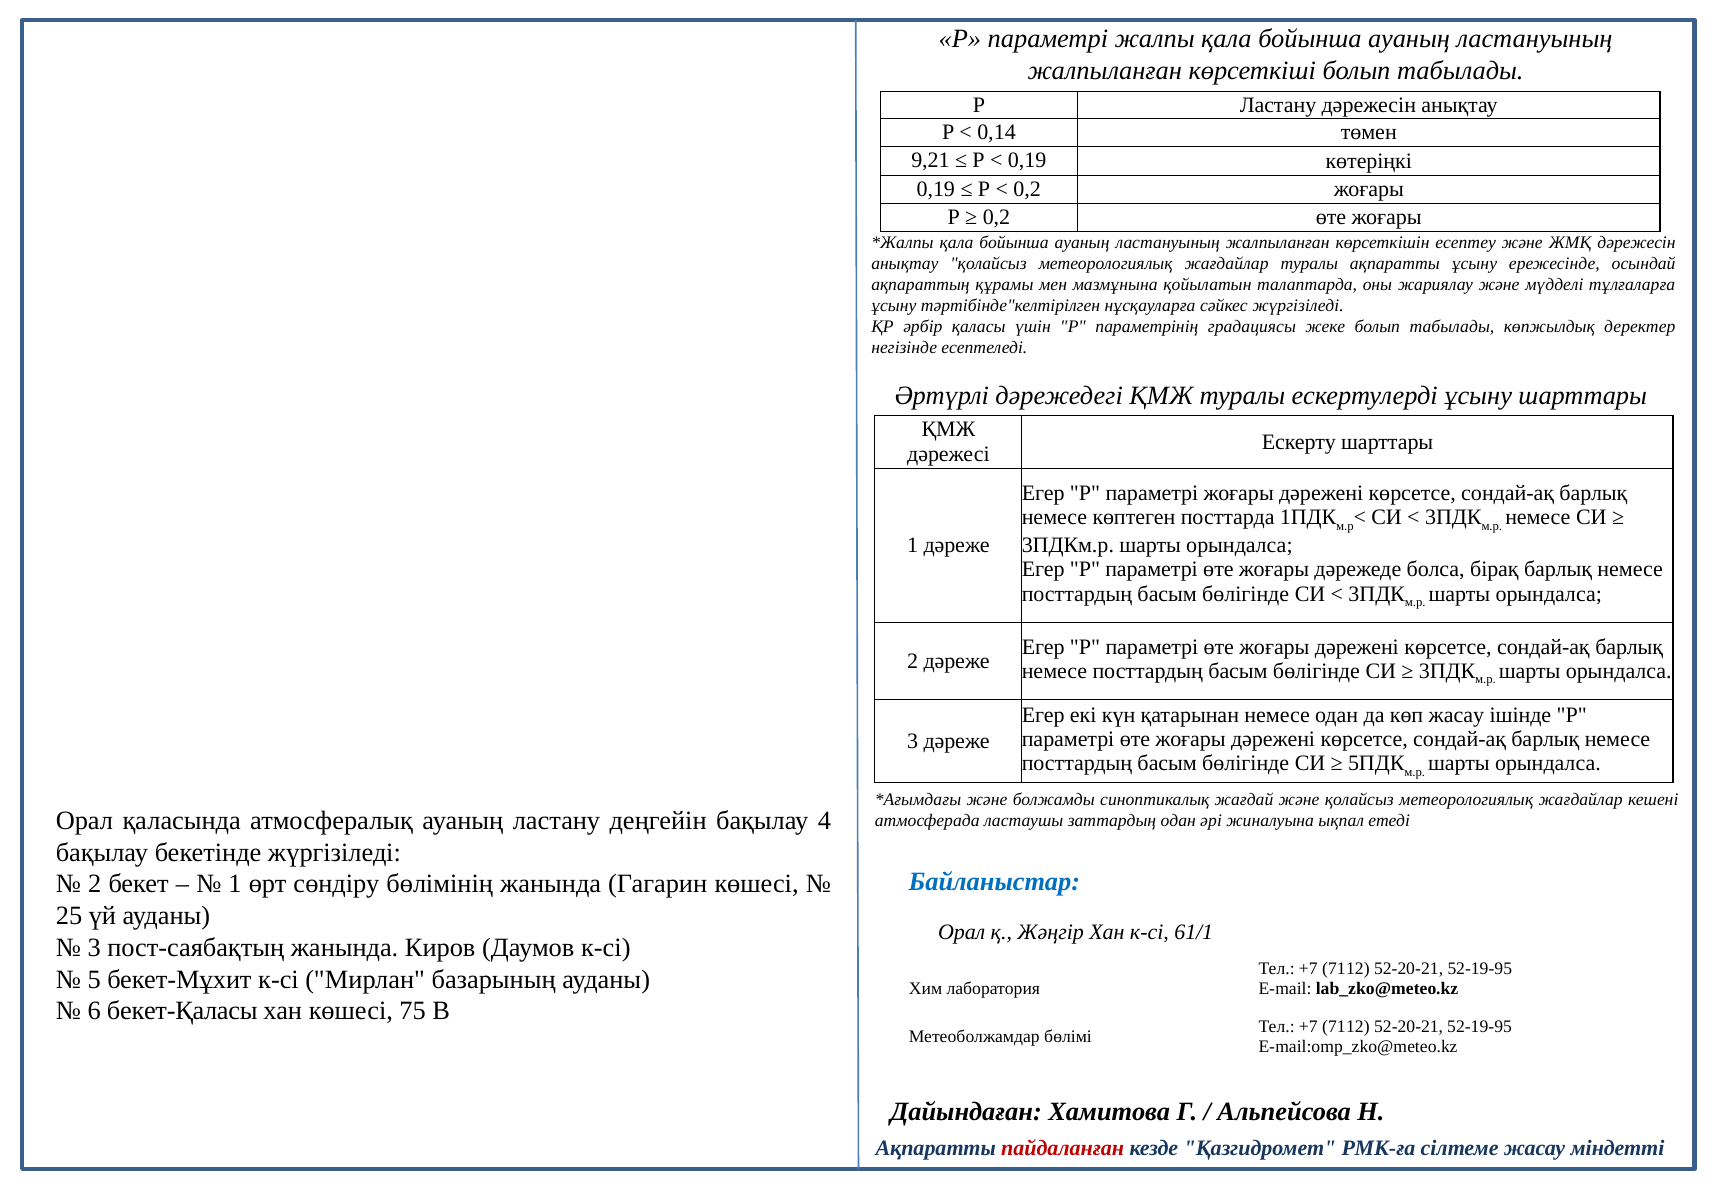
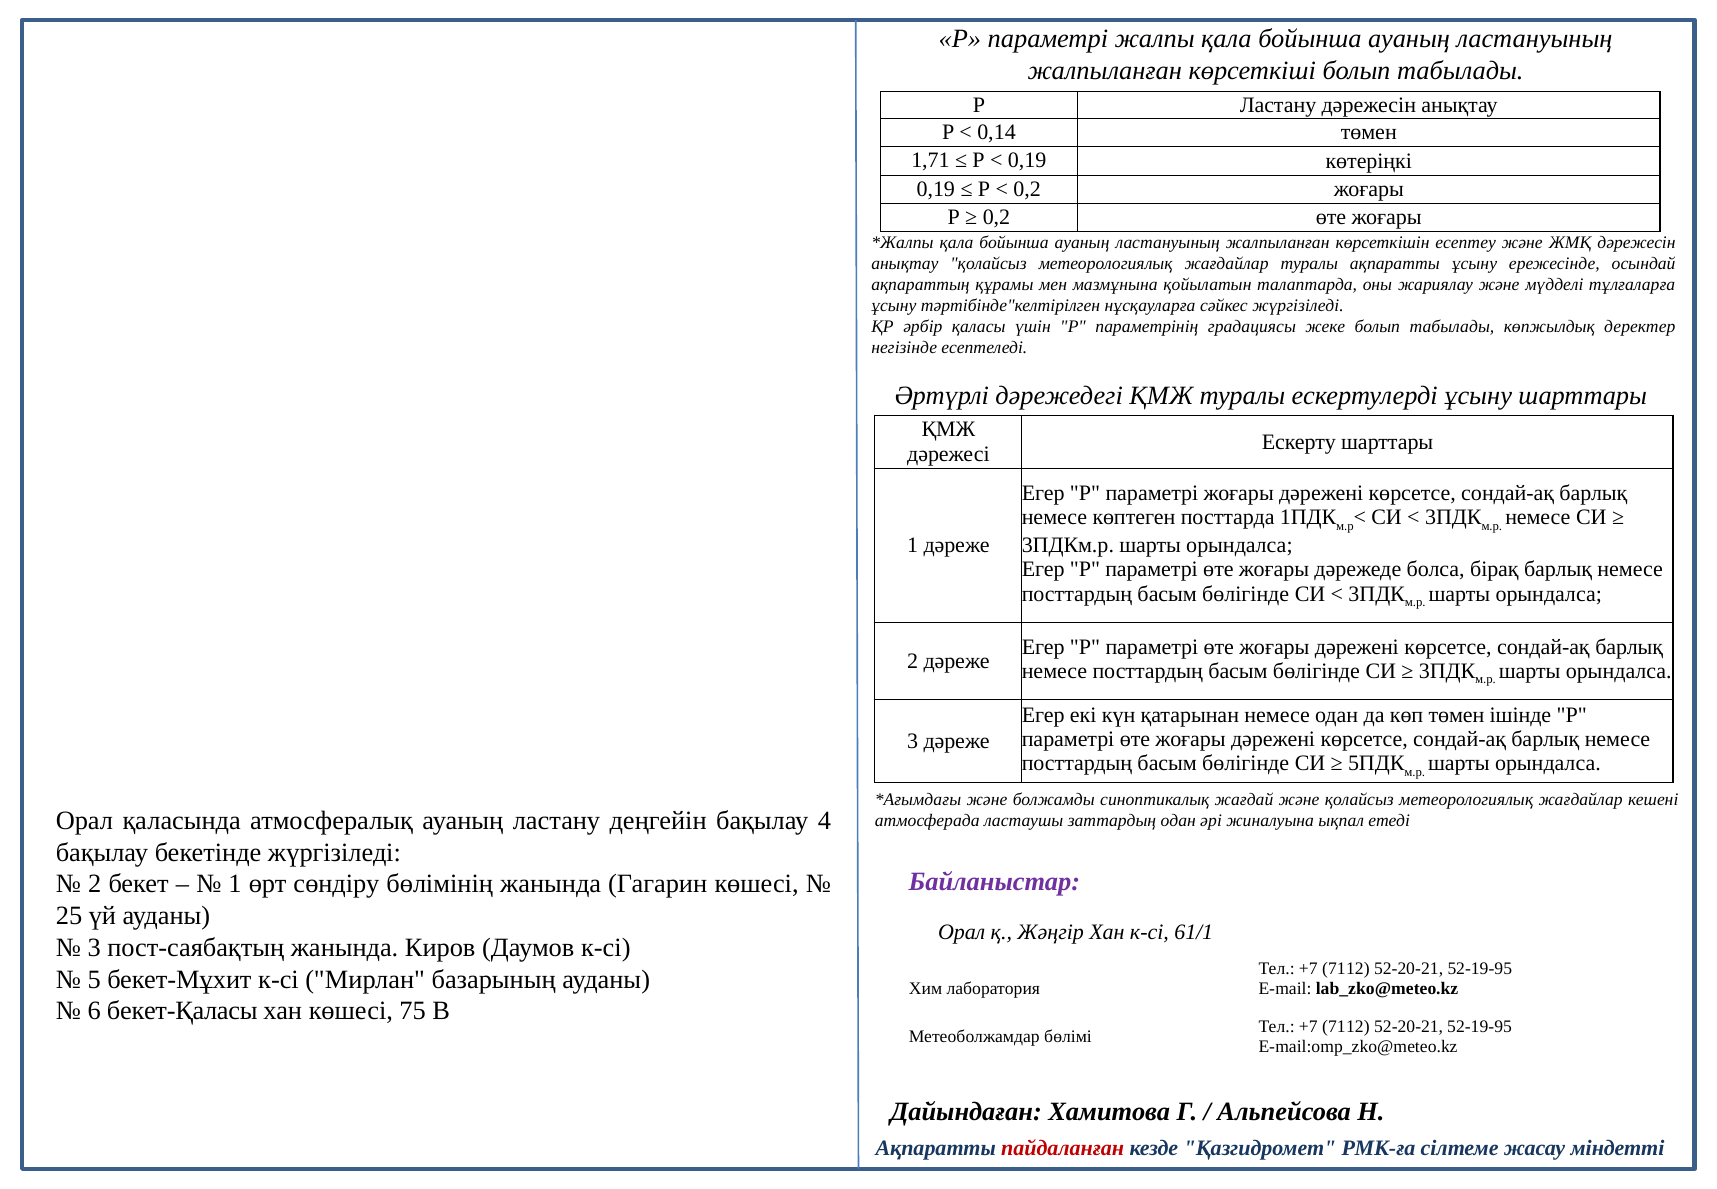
9,21: 9,21 -> 1,71
көп жасау: жасау -> төмен
Байланыстар colour: blue -> purple
